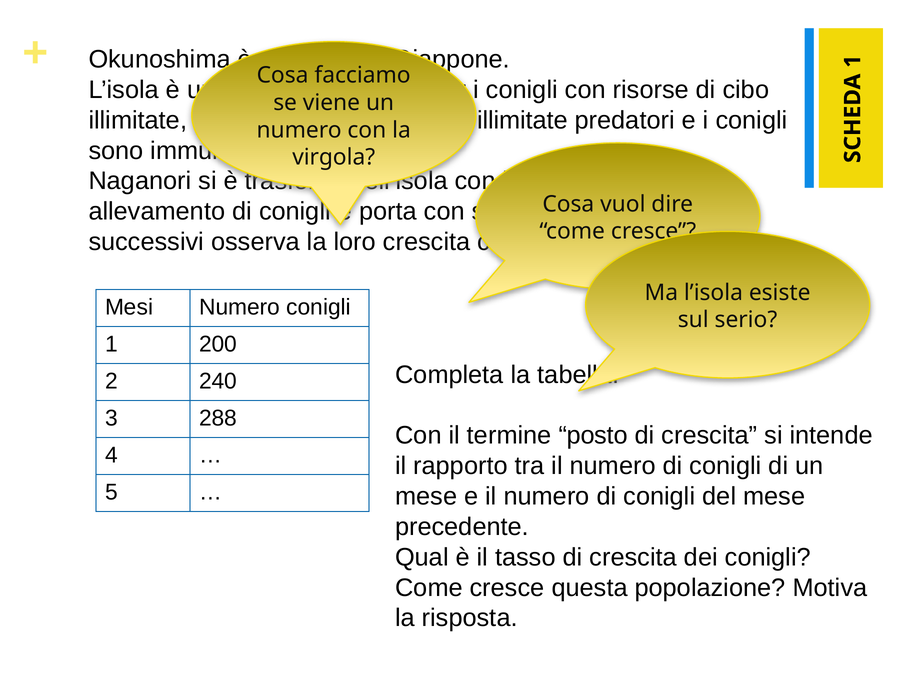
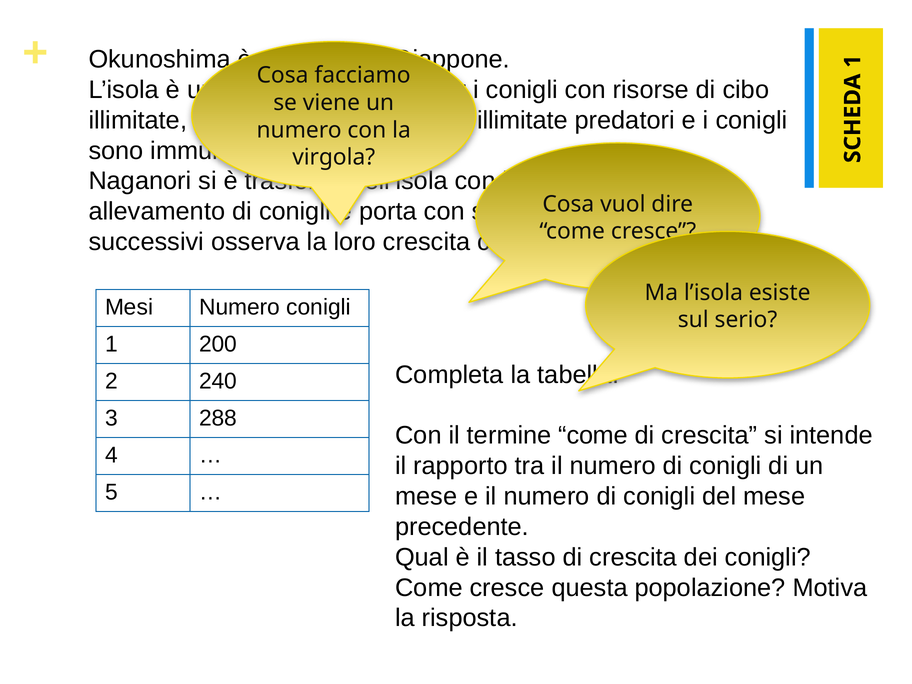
termine posto: posto -> come
